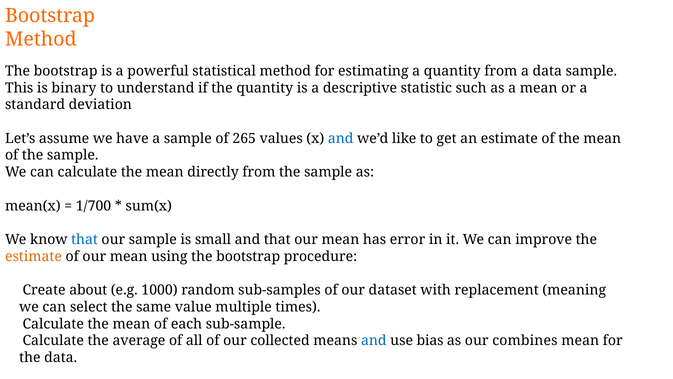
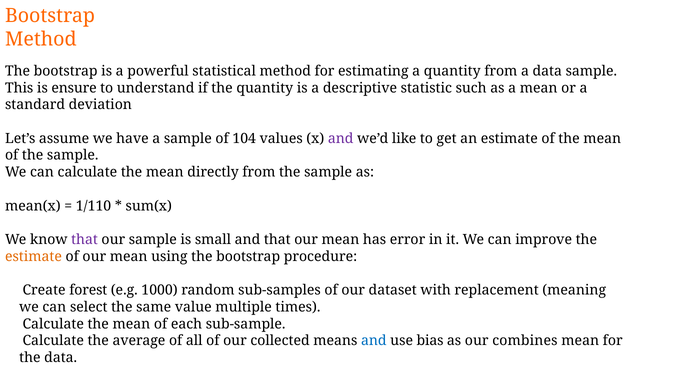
binary: binary -> ensure
265: 265 -> 104
and at (341, 138) colour: blue -> purple
1/700: 1/700 -> 1/110
that at (85, 239) colour: blue -> purple
about: about -> forest
